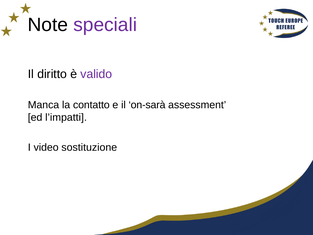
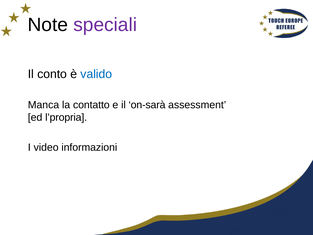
diritto: diritto -> conto
valido colour: purple -> blue
l’impatti: l’impatti -> l’propria
sostituzione: sostituzione -> informazioni
